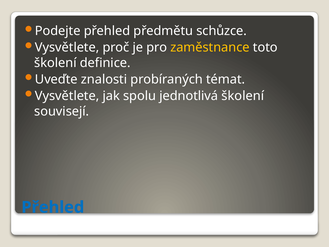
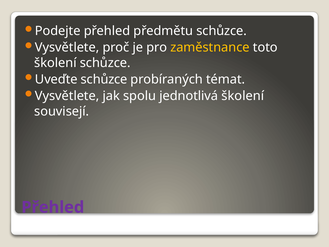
školení definice: definice -> schůzce
Uveďte znalosti: znalosti -> schůzce
Přehled at (53, 207) colour: blue -> purple
